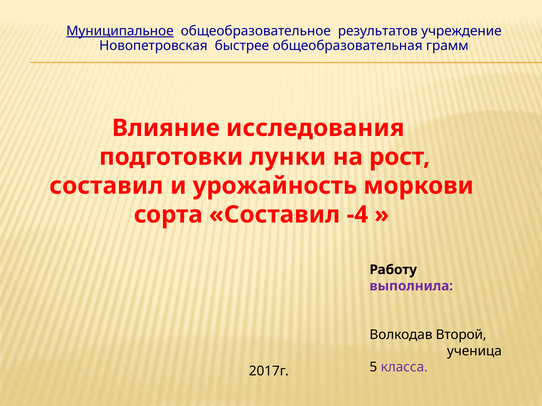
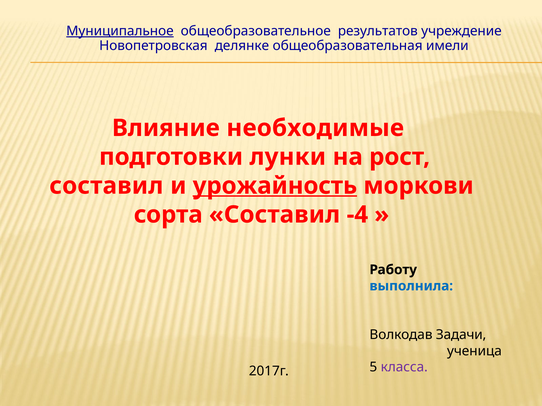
быстрее: быстрее -> делянке
грамм: грамм -> имели
исследования: исследования -> необходимые
урожайность underline: none -> present
выполнила colour: purple -> blue
Второй: Второй -> Задачи
